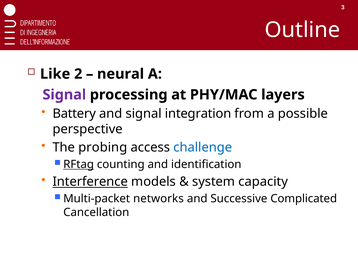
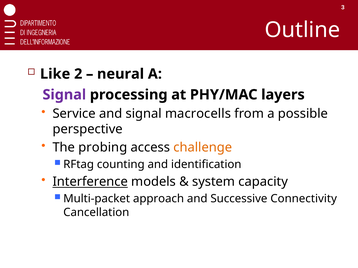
Battery: Battery -> Service
integration: integration -> macrocells
challenge colour: blue -> orange
RFtag underline: present -> none
networks: networks -> approach
Complicated: Complicated -> Connectivity
